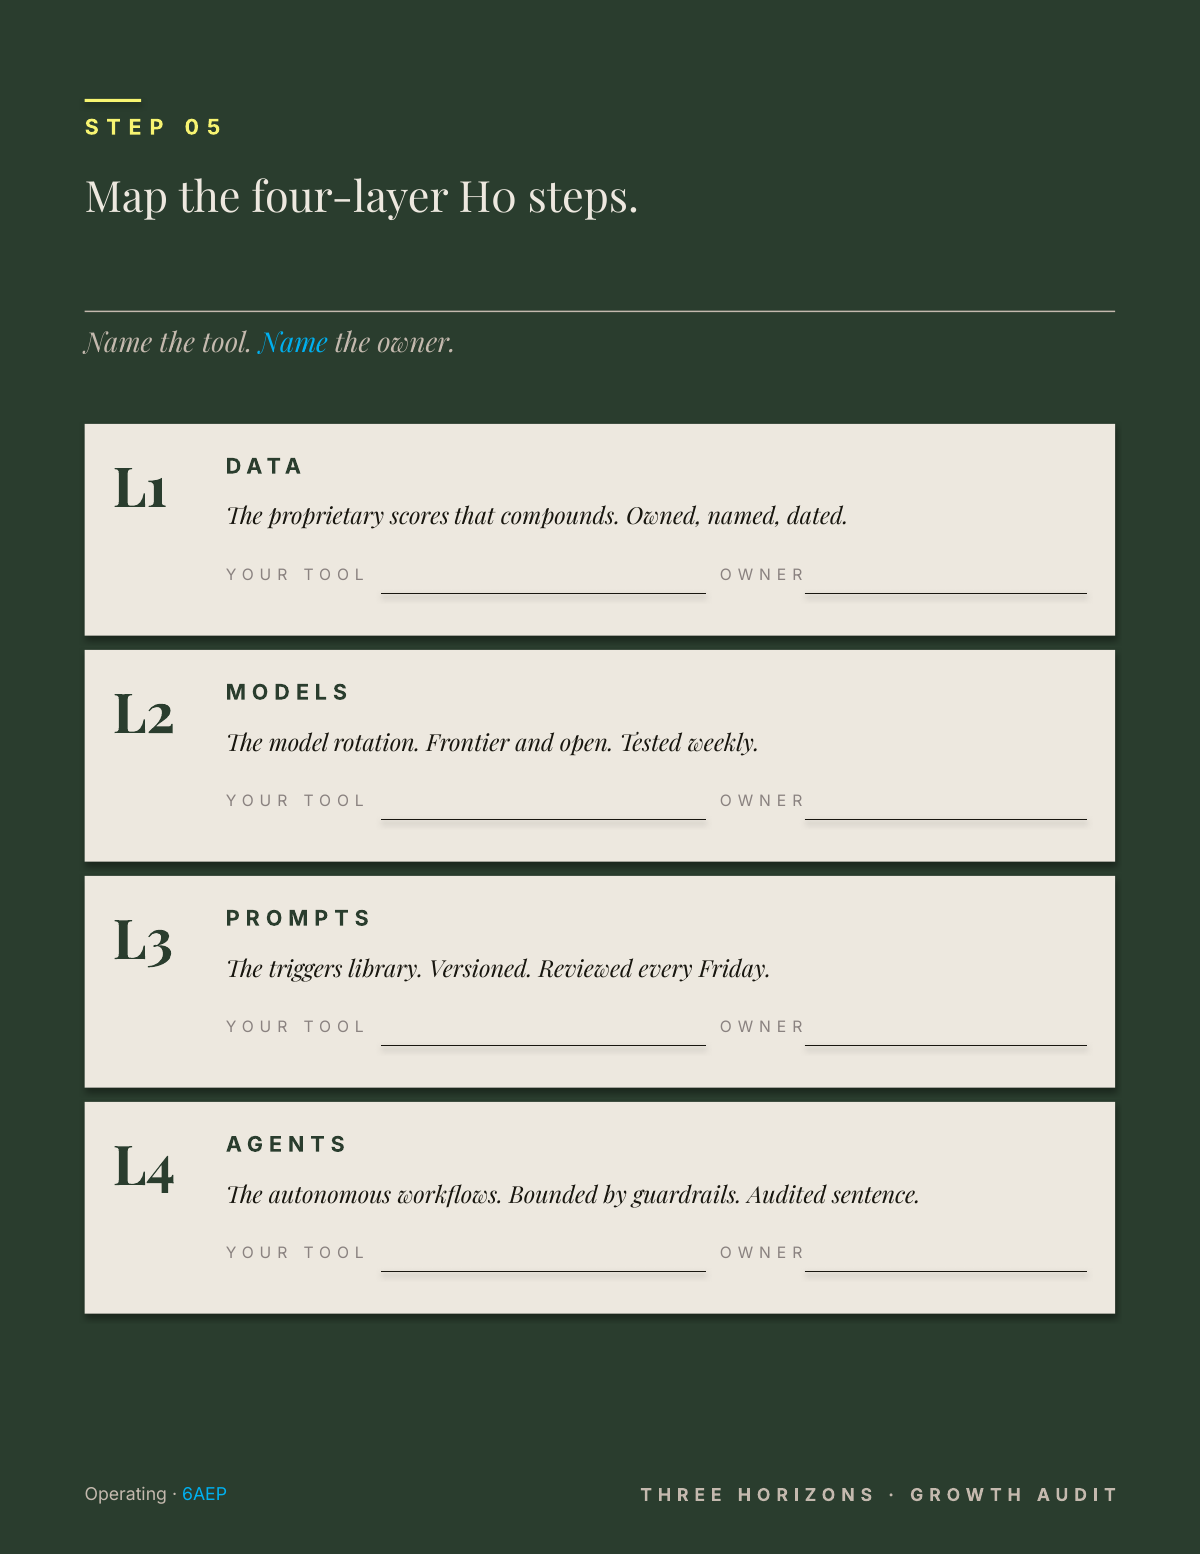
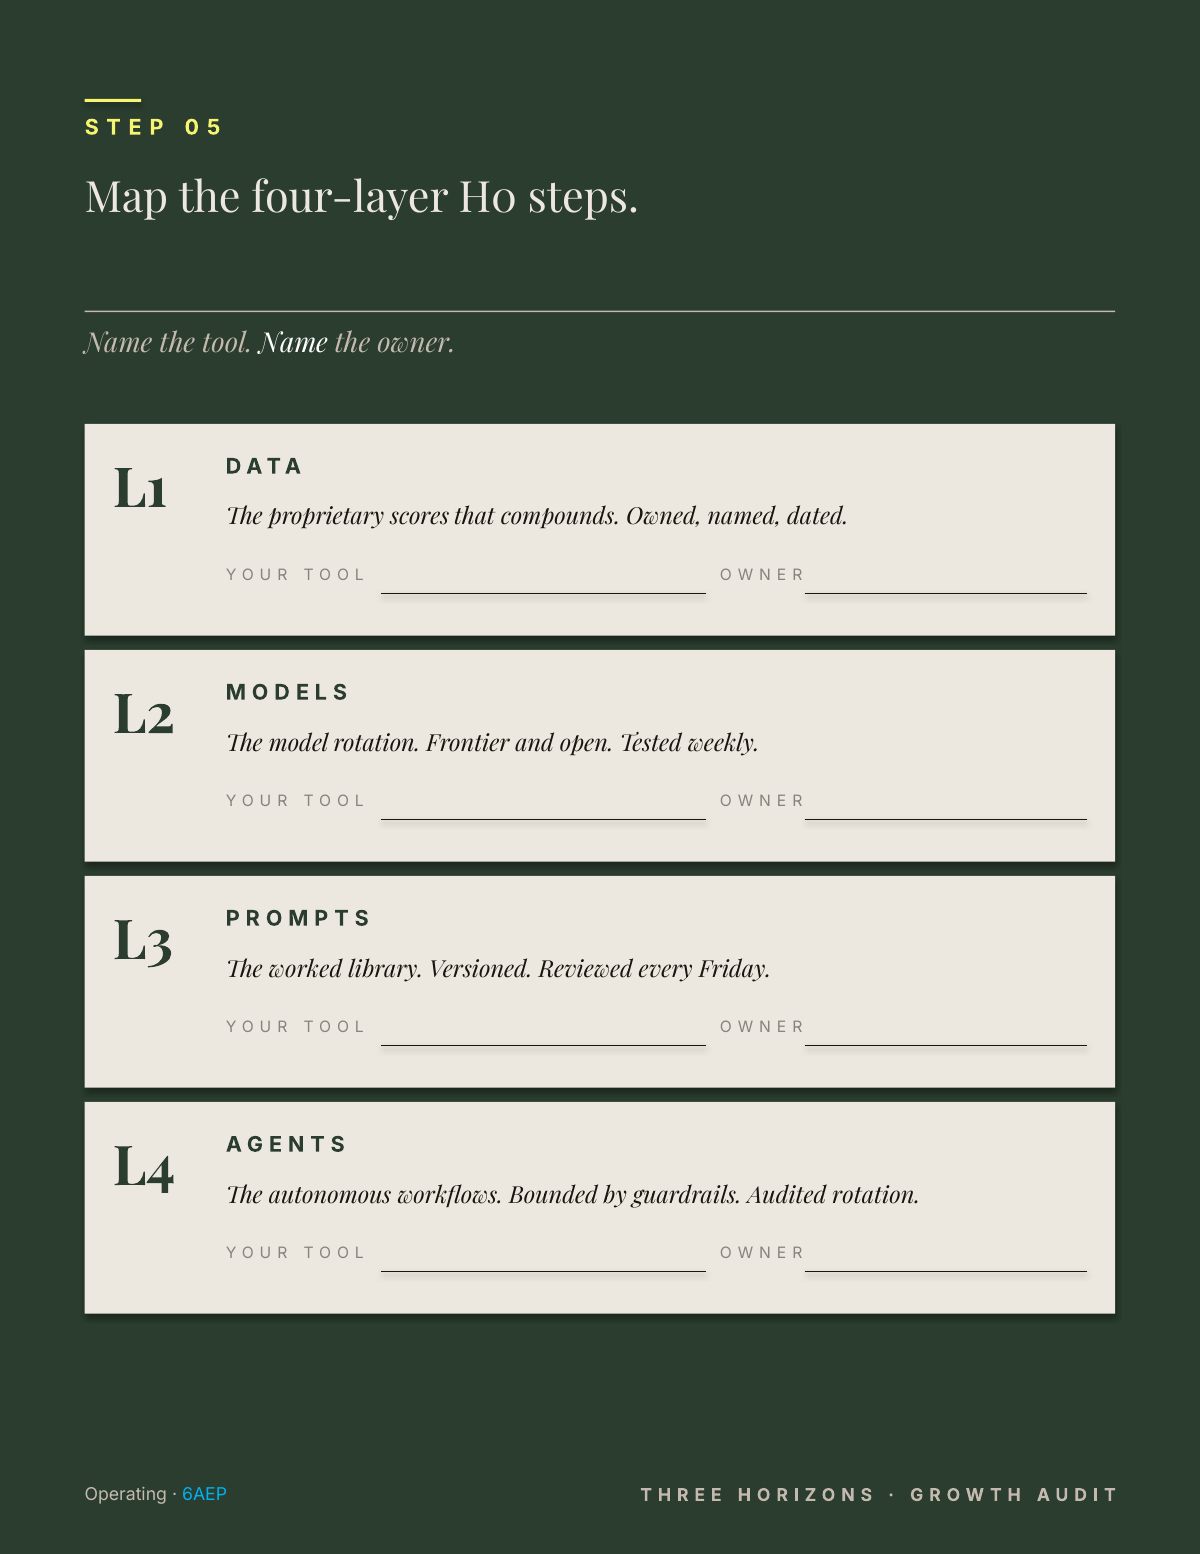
Name at (294, 343) colour: light blue -> white
triggers: triggers -> worked
Audited sentence: sentence -> rotation
